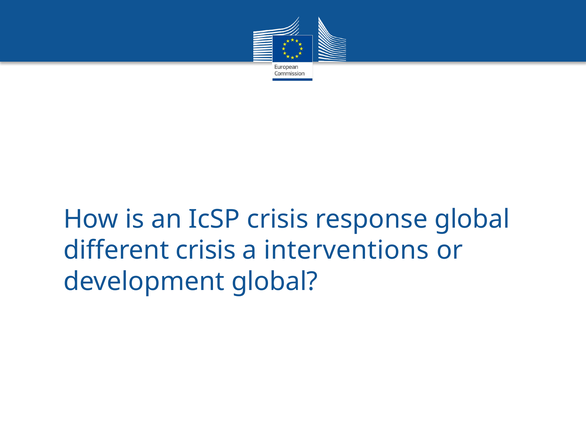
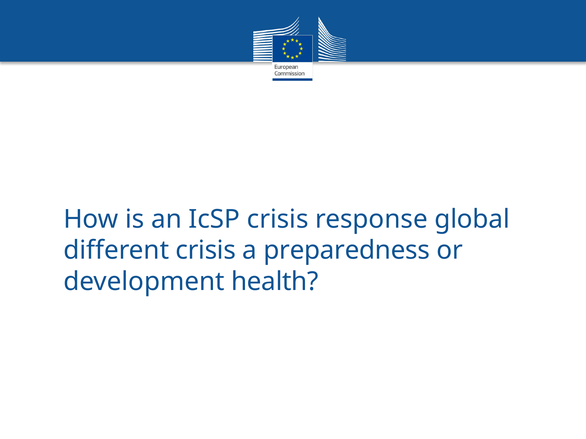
interventions: interventions -> preparedness
development global: global -> health
